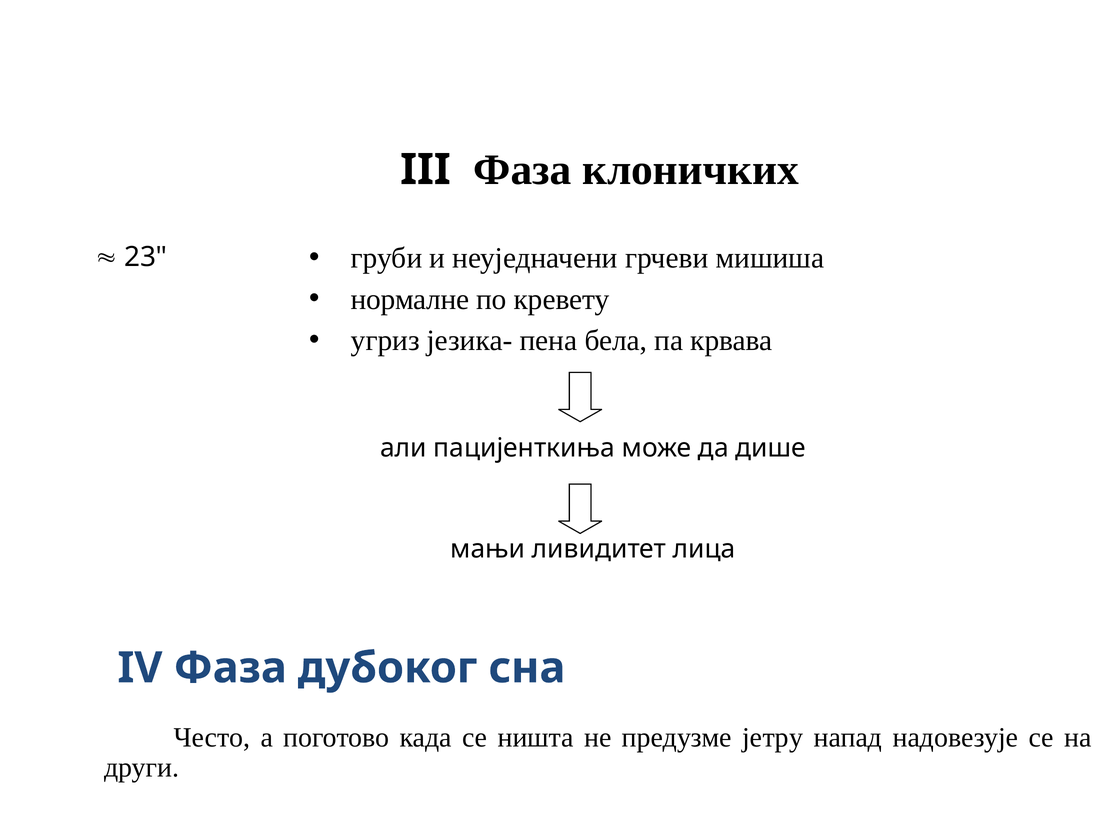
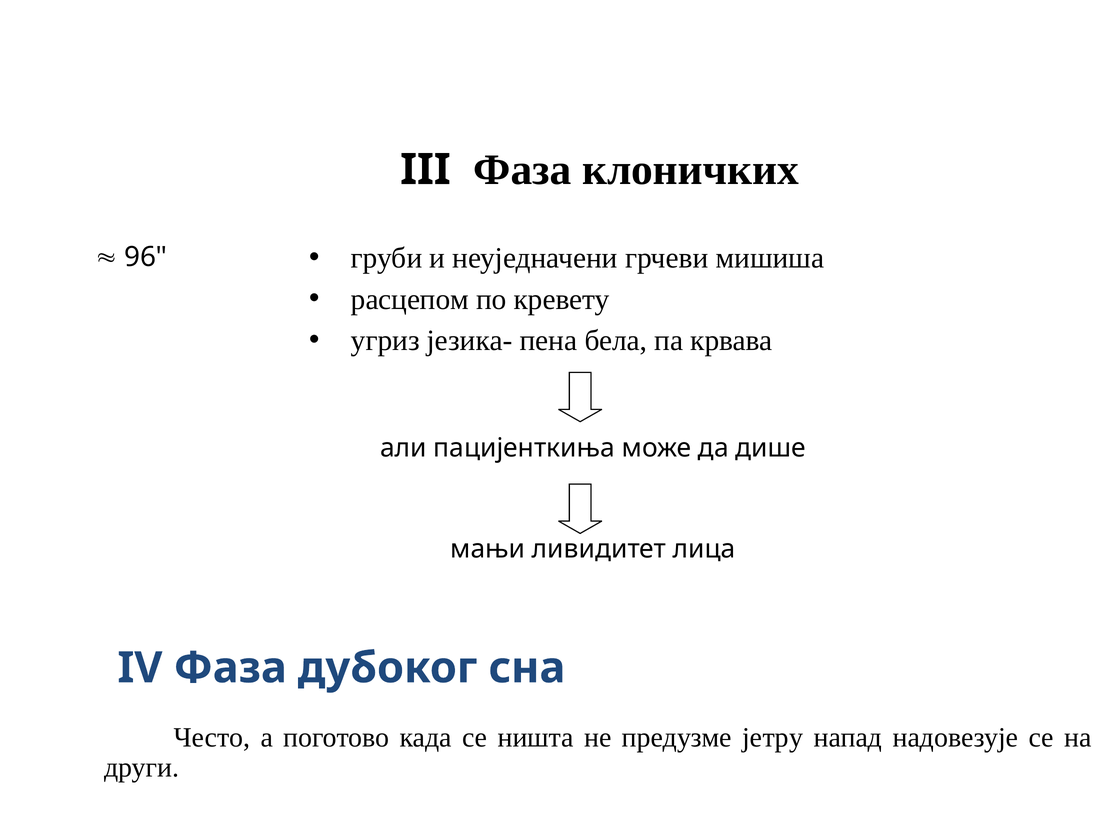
23: 23 -> 96
нормалне: нормалне -> расцепом
